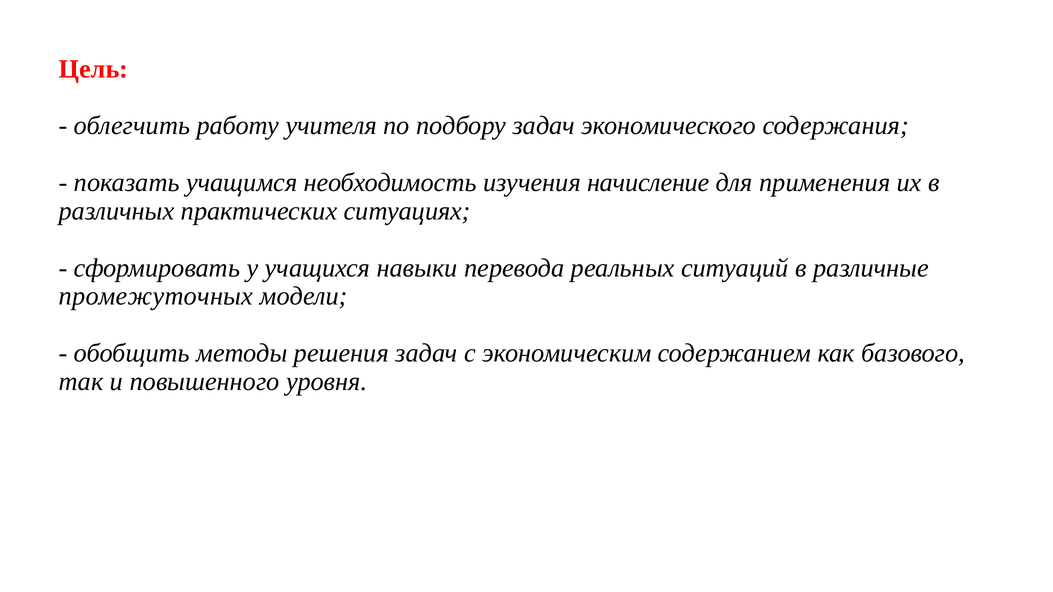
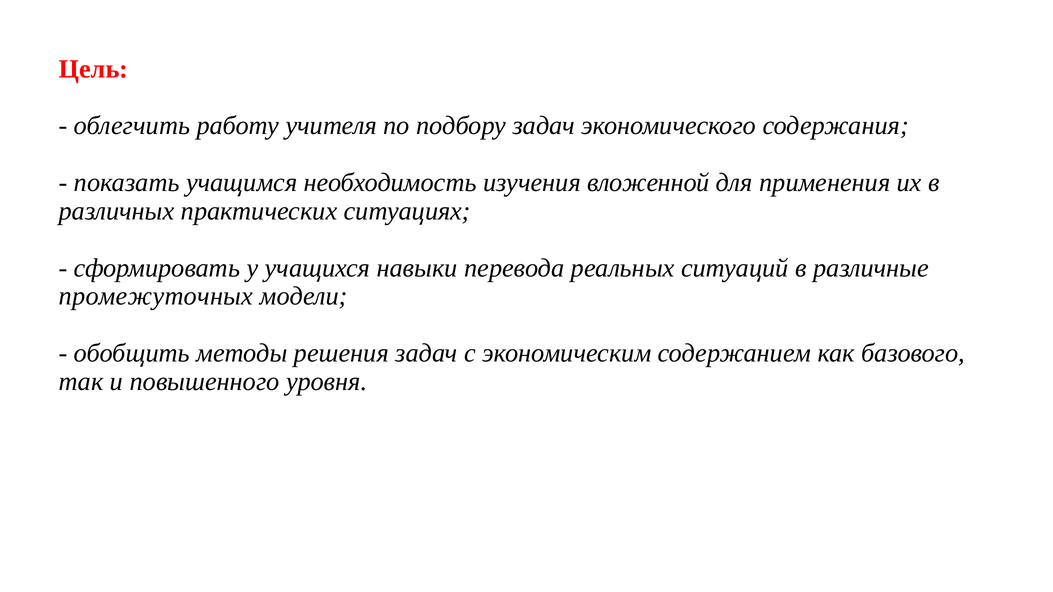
начисление: начисление -> вложенной
